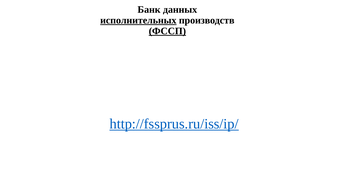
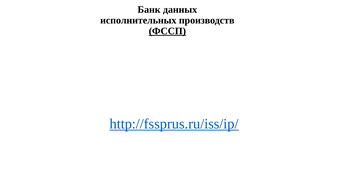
исполнительных underline: present -> none
